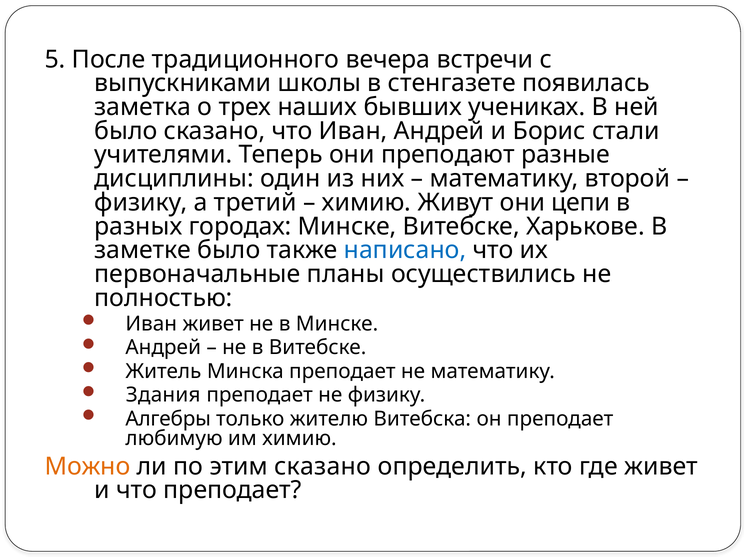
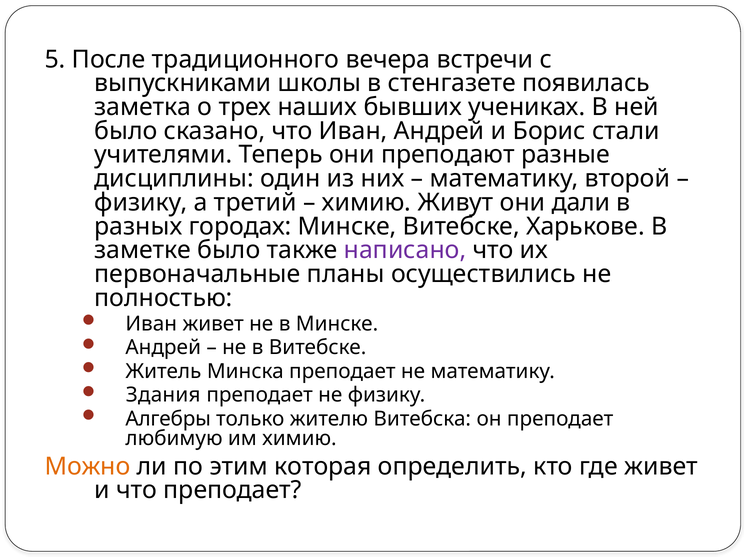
цепи: цепи -> дали
написано colour: blue -> purple
этим сказано: сказано -> которая
